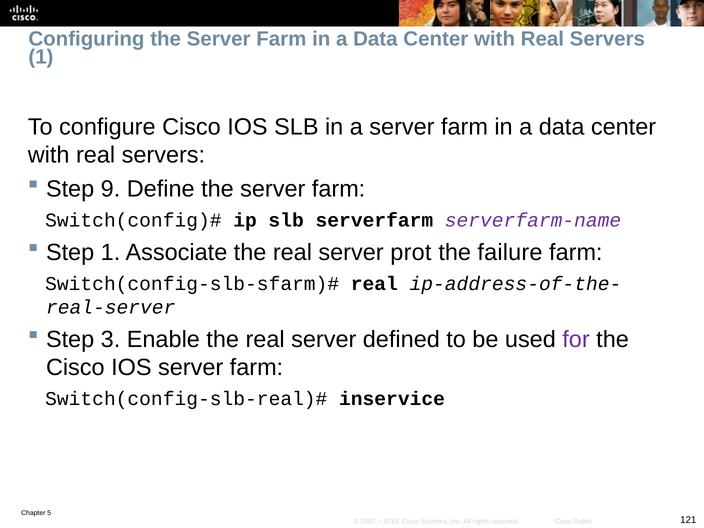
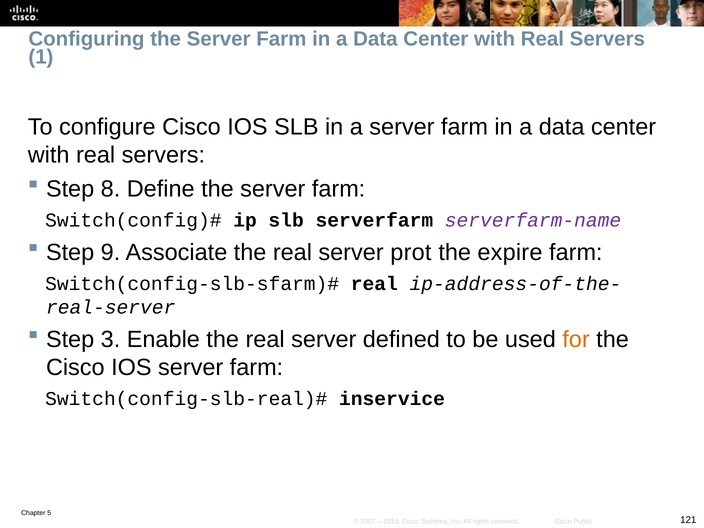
9: 9 -> 8
Step 1: 1 -> 9
failure: failure -> expire
for colour: purple -> orange
